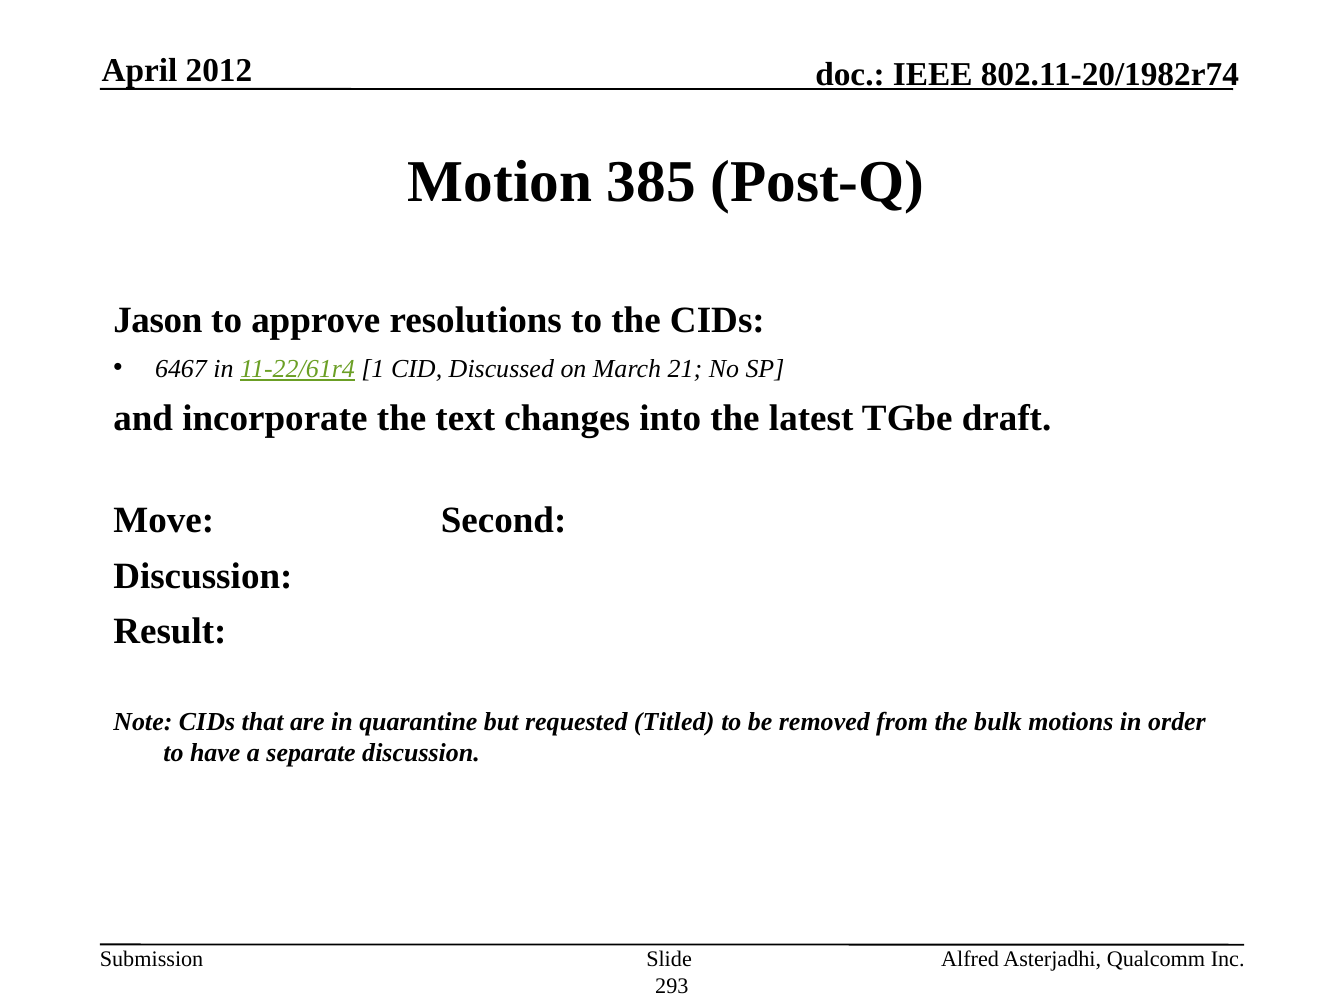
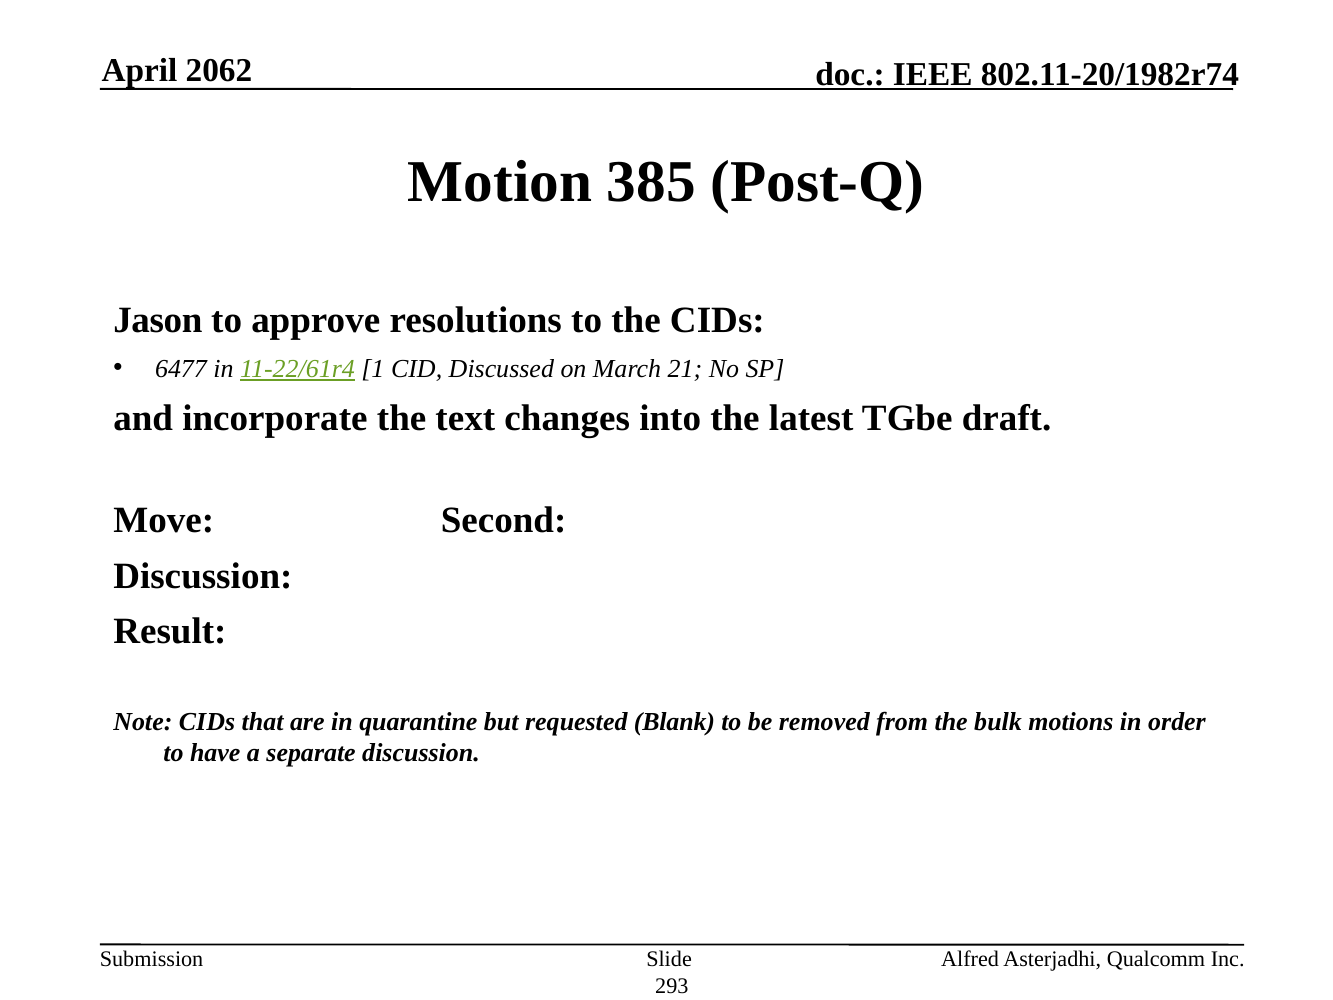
2012: 2012 -> 2062
6467: 6467 -> 6477
Titled: Titled -> Blank
